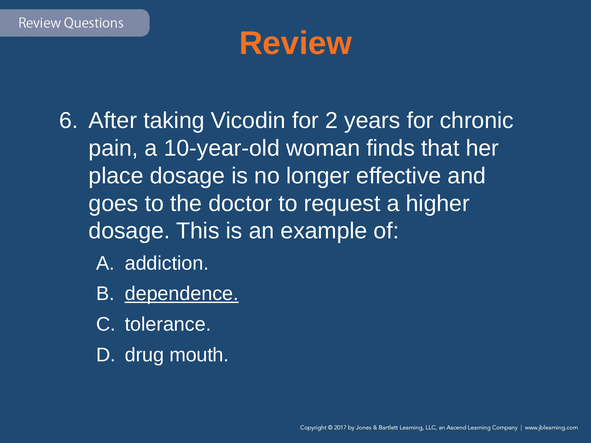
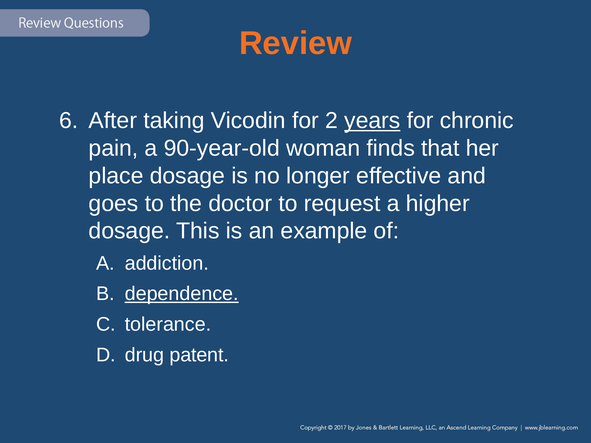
years underline: none -> present
10-year-old: 10-year-old -> 90-year-old
mouth: mouth -> patent
